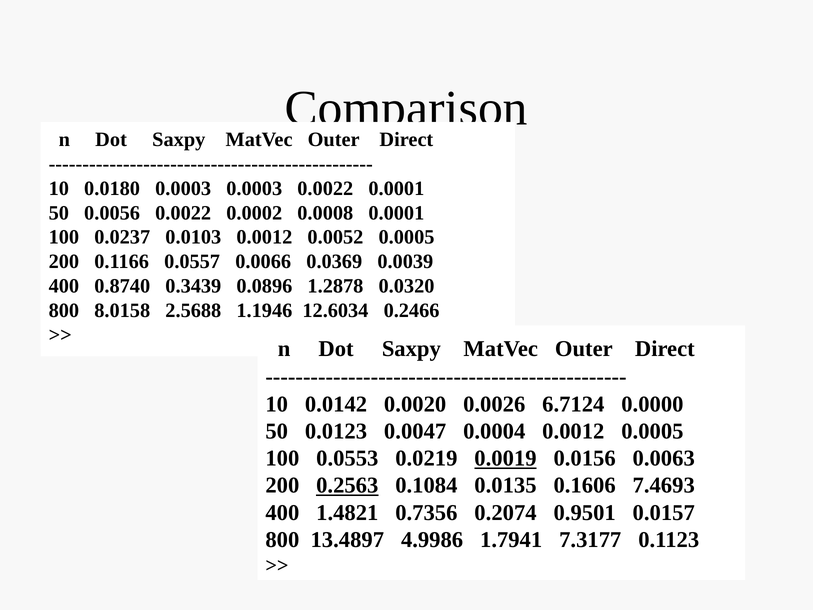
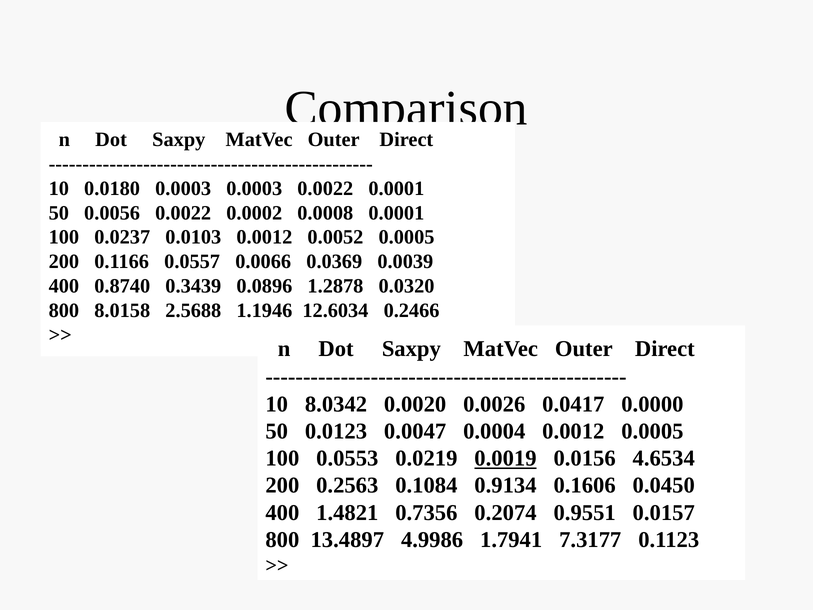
0.0142: 0.0142 -> 8.0342
6.7124: 6.7124 -> 0.0417
0.0063: 0.0063 -> 4.6534
0.2563 underline: present -> none
0.0135: 0.0135 -> 0.9134
7.4693: 7.4693 -> 0.0450
0.9501: 0.9501 -> 0.9551
